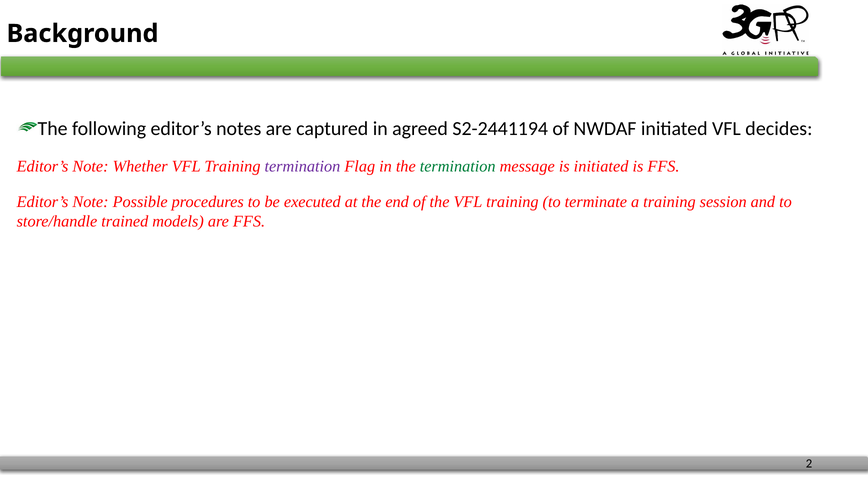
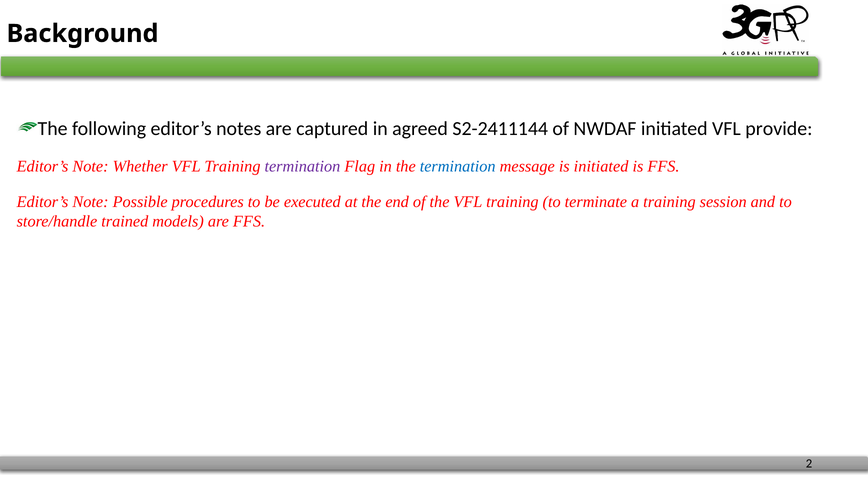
S2-2441194: S2-2441194 -> S2-2411144
decides: decides -> provide
termination at (458, 166) colour: green -> blue
